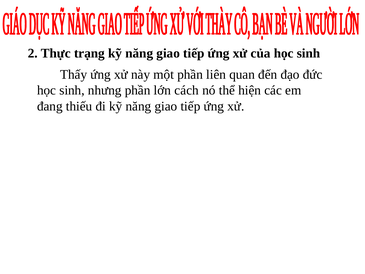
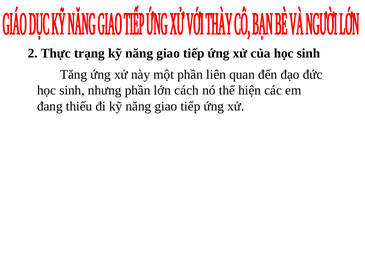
Thấy: Thấy -> Tăng
